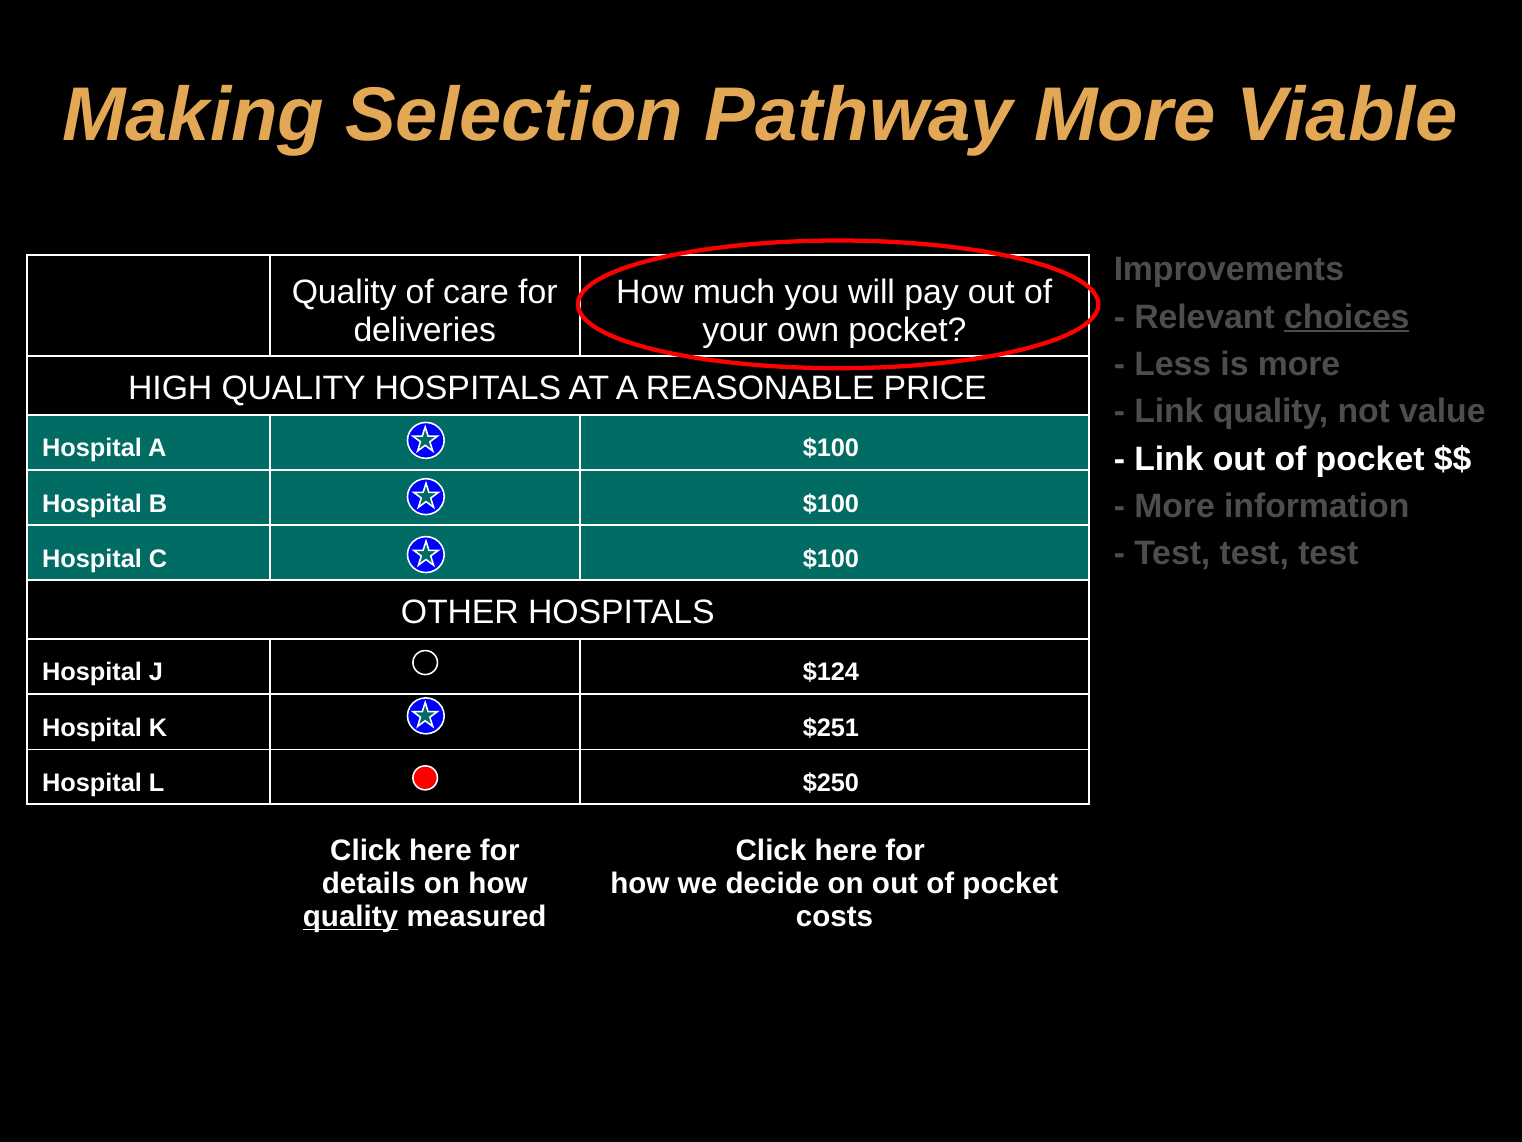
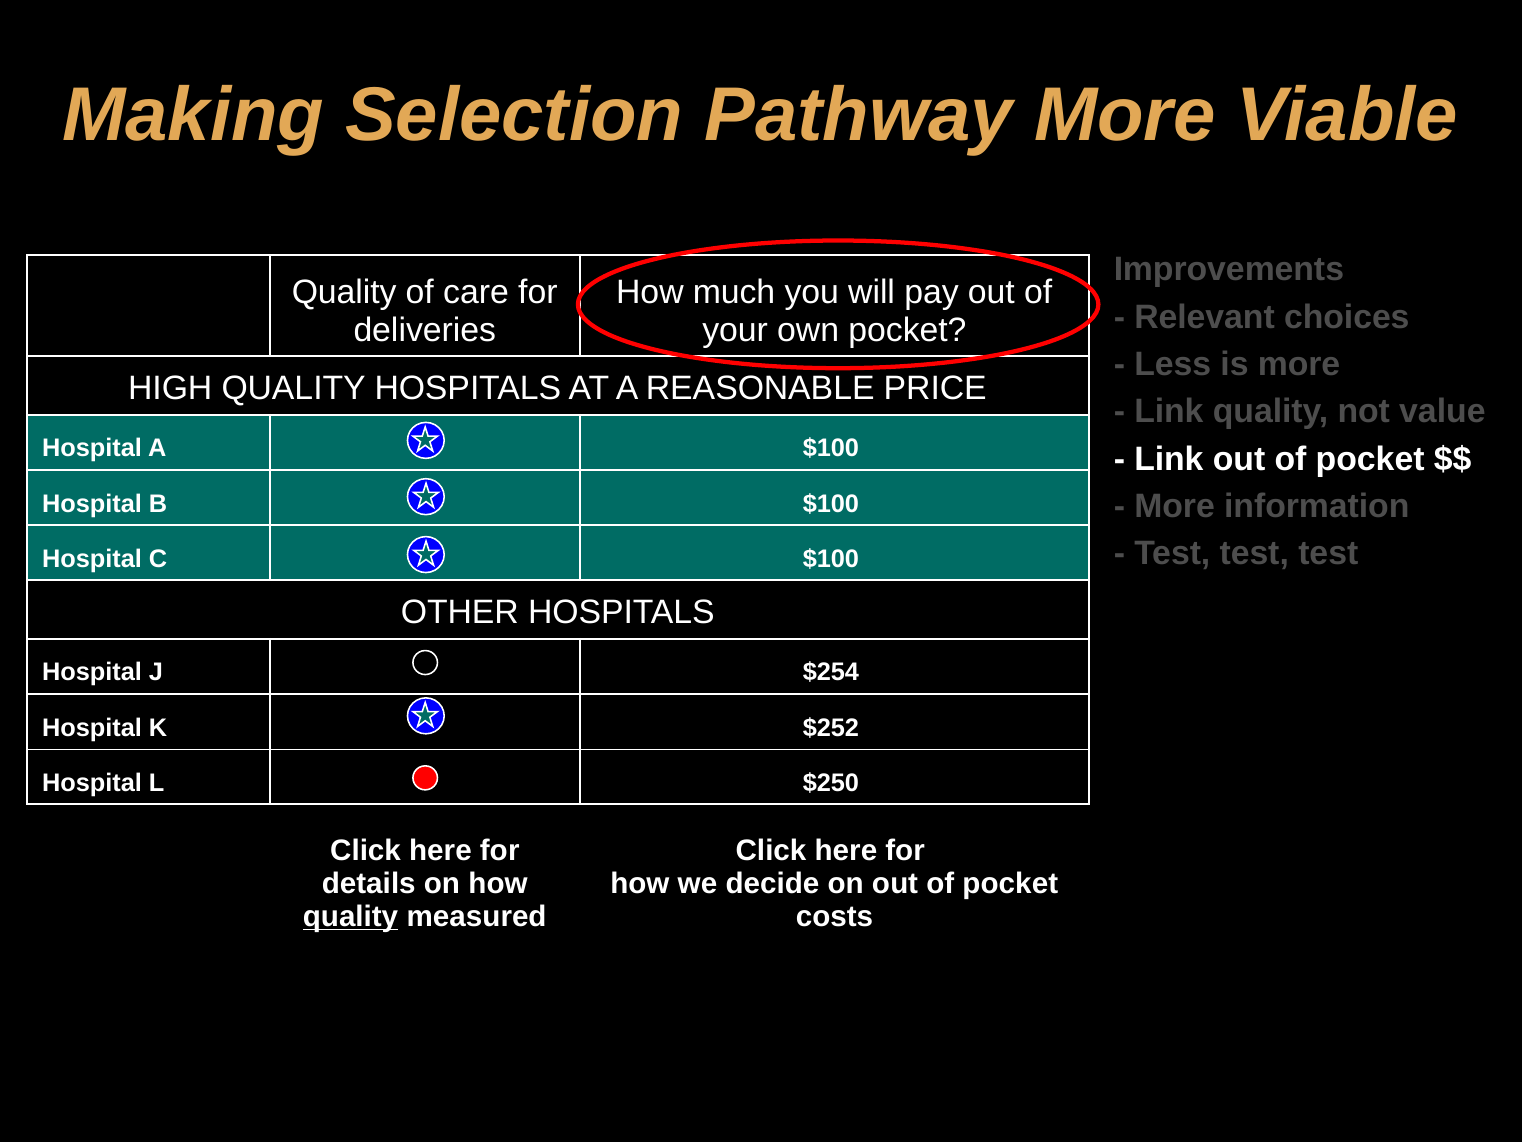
choices underline: present -> none
$124: $124 -> $254
$251: $251 -> $252
